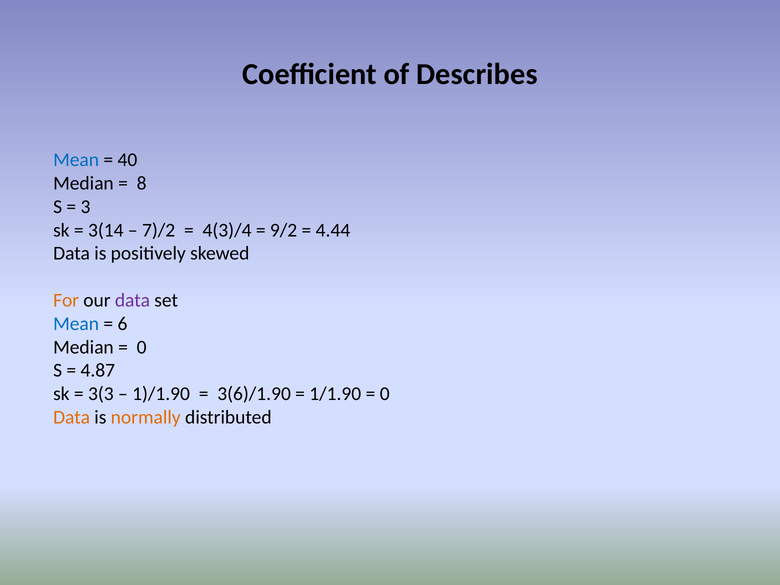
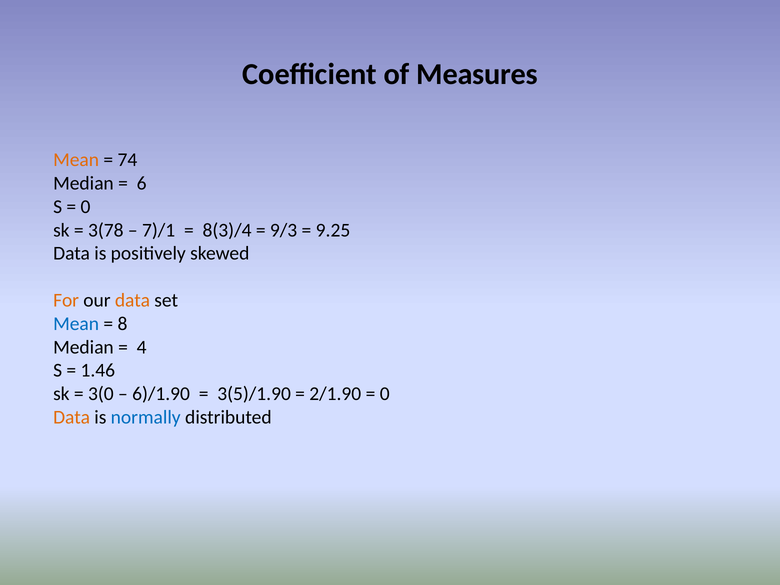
Describes: Describes -> Measures
Mean at (76, 160) colour: blue -> orange
40: 40 -> 74
8: 8 -> 6
3 at (85, 207): 3 -> 0
3(14: 3(14 -> 3(78
7)/2: 7)/2 -> 7)/1
4(3)/4: 4(3)/4 -> 8(3)/4
9/2: 9/2 -> 9/3
4.44: 4.44 -> 9.25
data at (132, 300) colour: purple -> orange
6: 6 -> 8
0 at (142, 347): 0 -> 4
4.87: 4.87 -> 1.46
3(3: 3(3 -> 3(0
1)/1.90: 1)/1.90 -> 6)/1.90
3(6)/1.90: 3(6)/1.90 -> 3(5)/1.90
1/1.90: 1/1.90 -> 2/1.90
normally colour: orange -> blue
